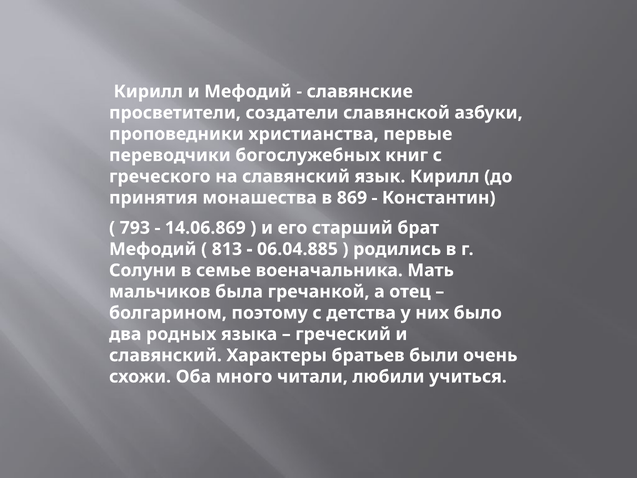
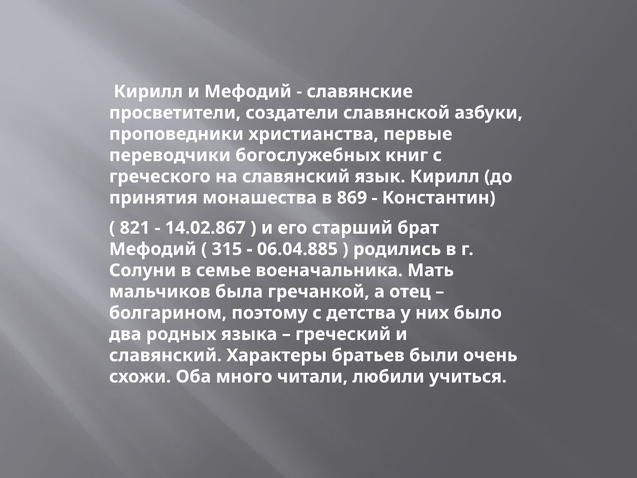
793: 793 -> 821
14.06.869: 14.06.869 -> 14.02.867
813: 813 -> 315
